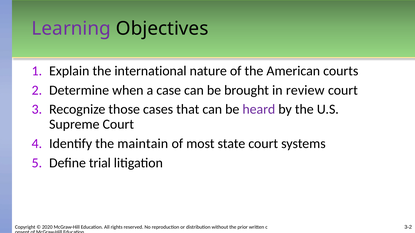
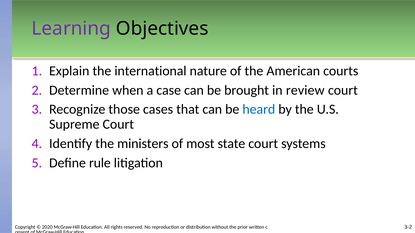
heard colour: purple -> blue
maintain: maintain -> ministers
trial: trial -> rule
